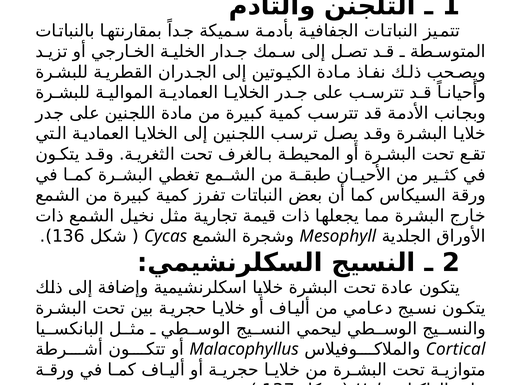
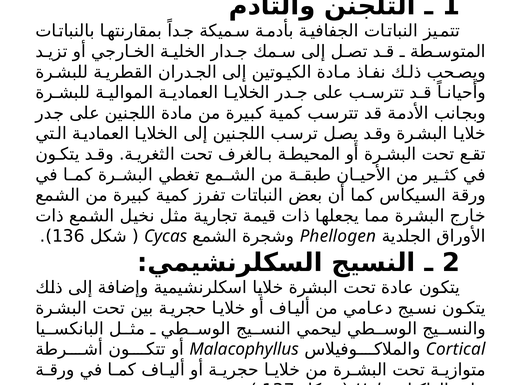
Mesophyll: Mesophyll -> Phellogen
